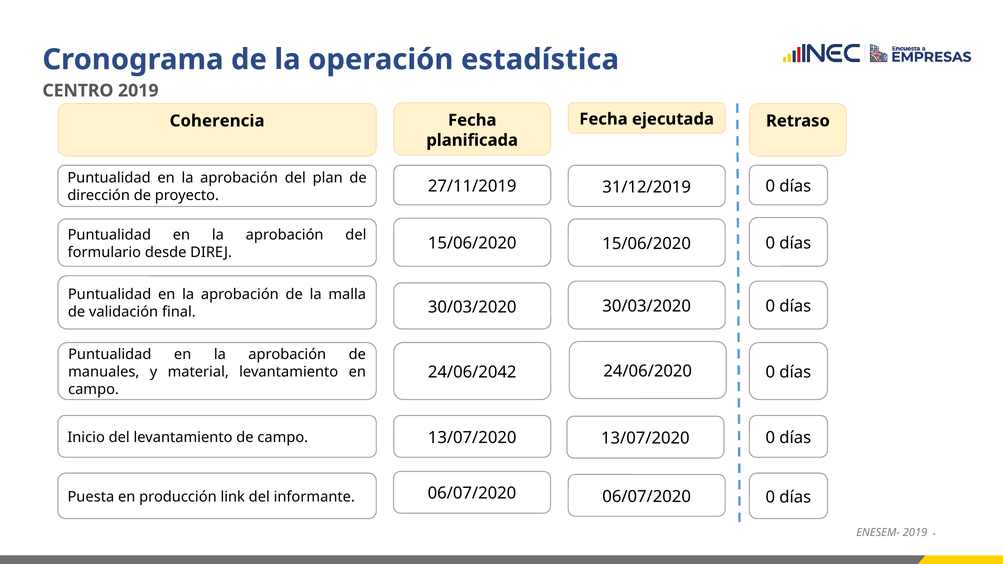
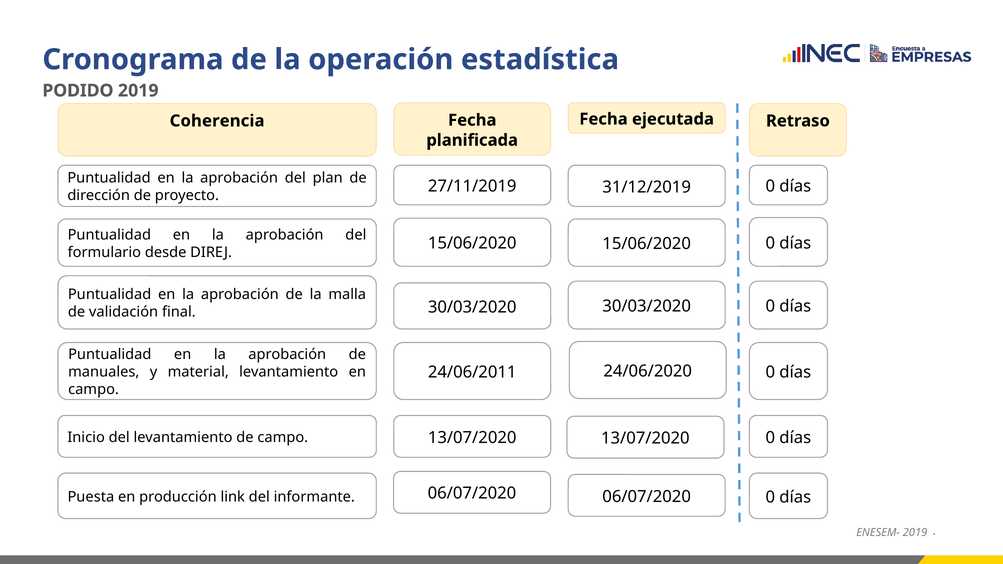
CENTRO: CENTRO -> PODIDO
24/06/2042: 24/06/2042 -> 24/06/2011
